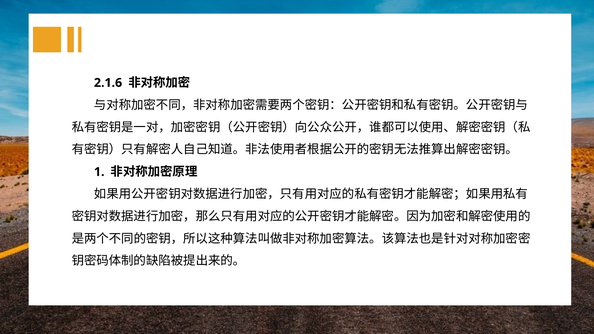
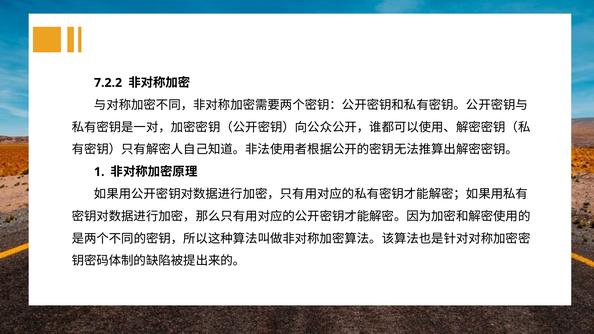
2.1.6: 2.1.6 -> 7.2.2
